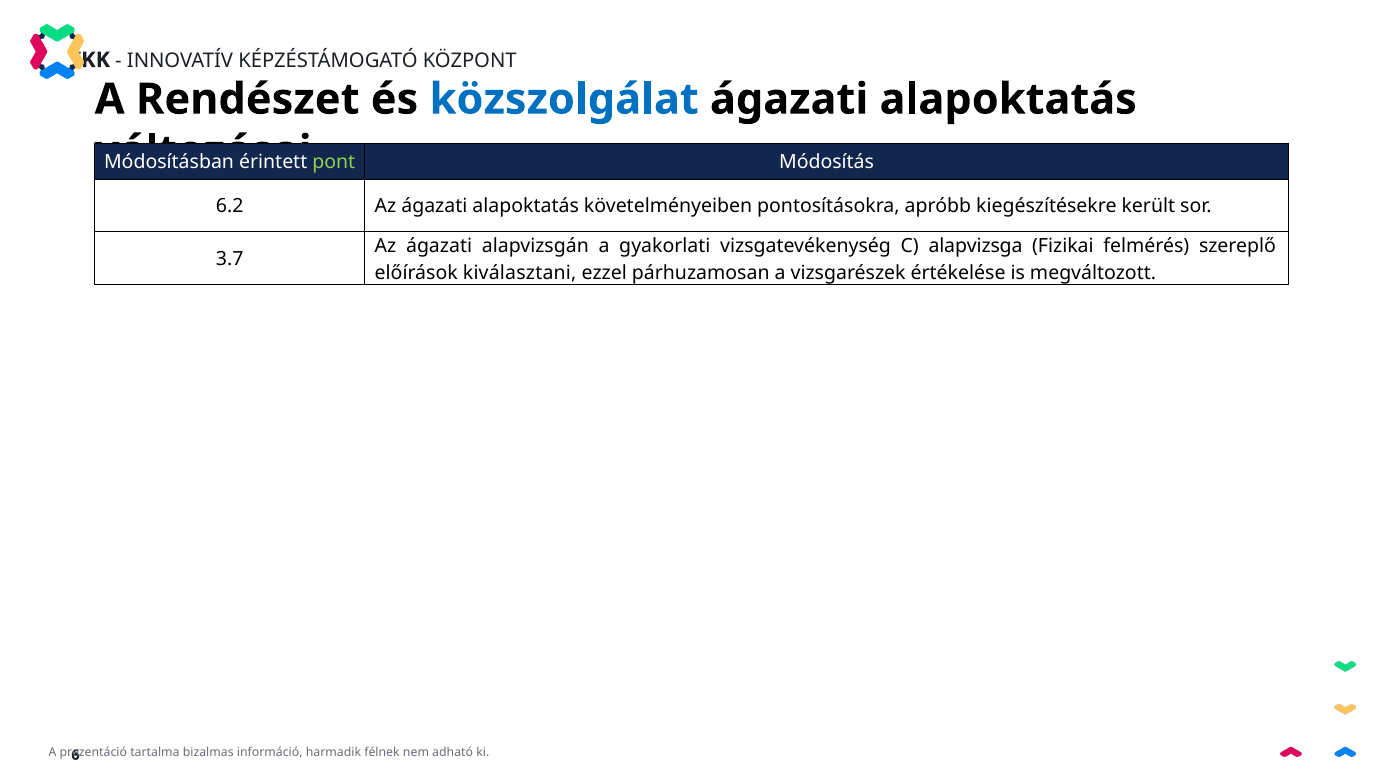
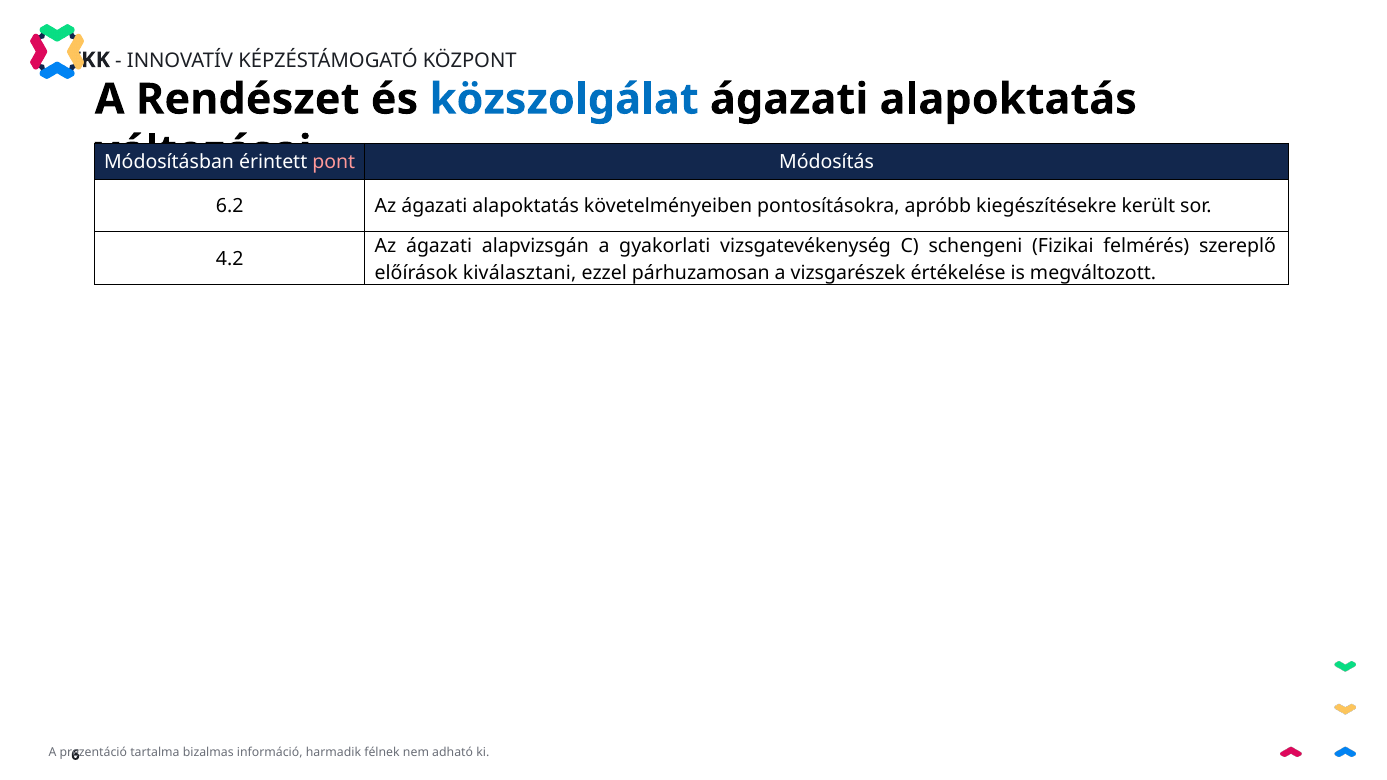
pont colour: light green -> pink
alapvizsga: alapvizsga -> schengeni
3.7: 3.7 -> 4.2
